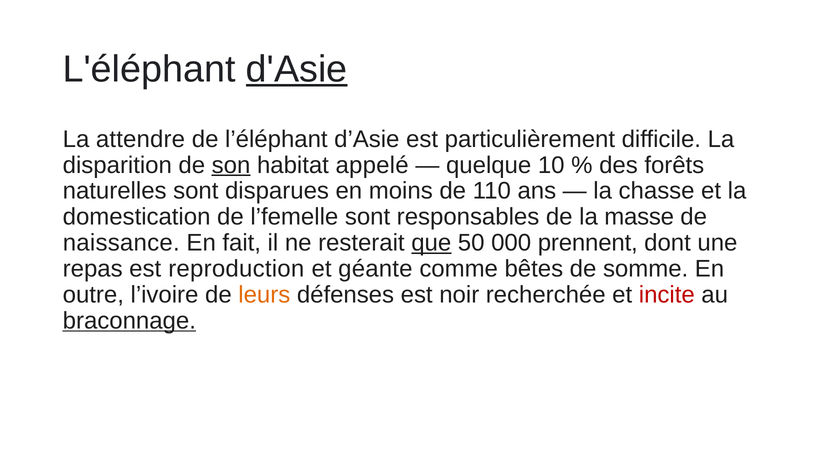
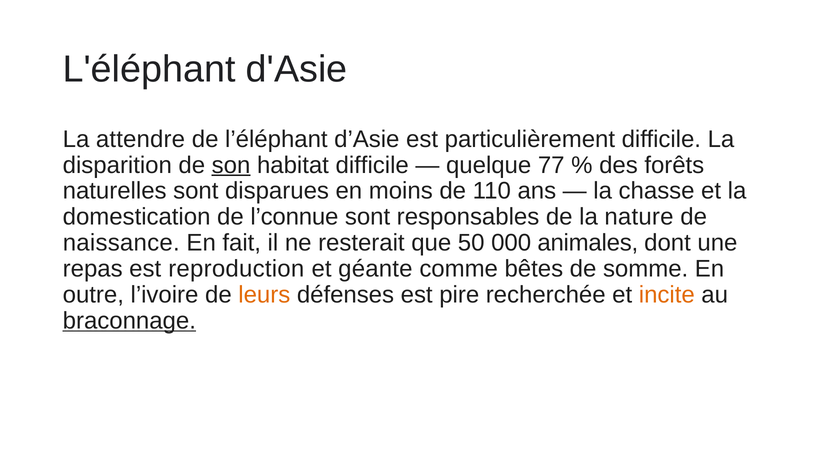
d'Asie underline: present -> none
habitat appelé: appelé -> difficile
10: 10 -> 77
l’femelle: l’femelle -> l’connue
masse: masse -> nature
que underline: present -> none
prennent: prennent -> animales
noir: noir -> pire
incite colour: red -> orange
